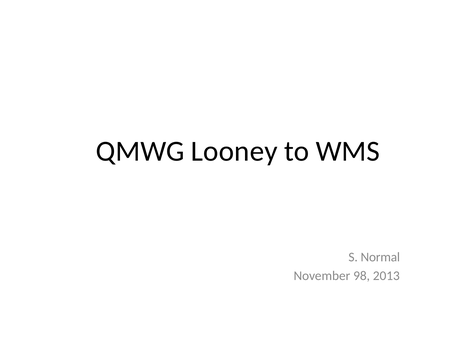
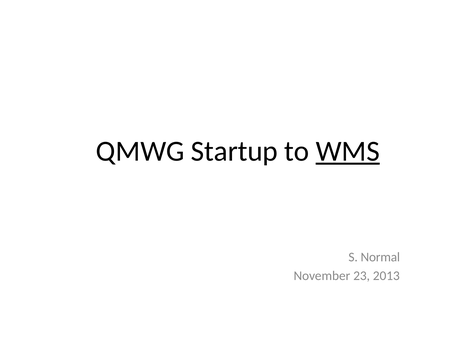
Looney: Looney -> Startup
WMS underline: none -> present
98: 98 -> 23
